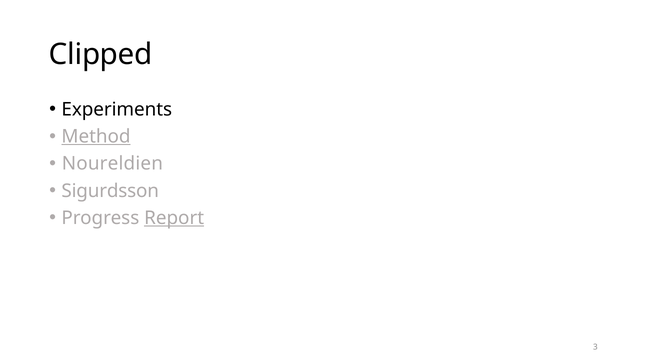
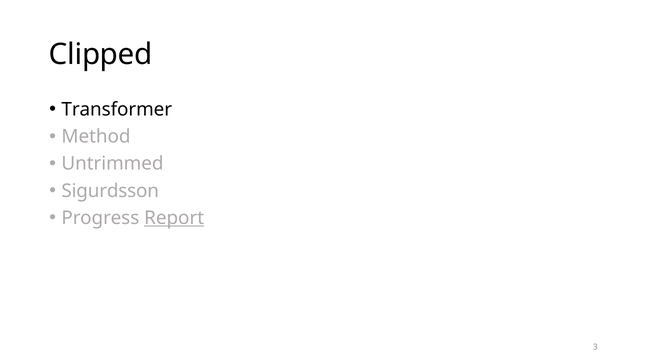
Experiments: Experiments -> Transformer
Method underline: present -> none
Noureldien: Noureldien -> Untrimmed
